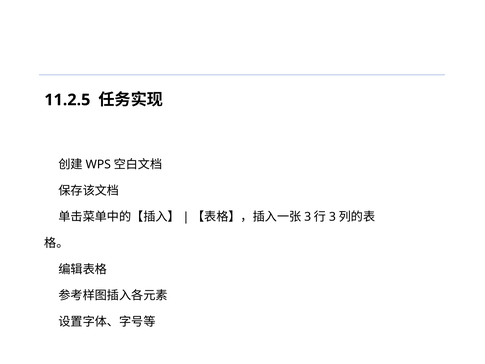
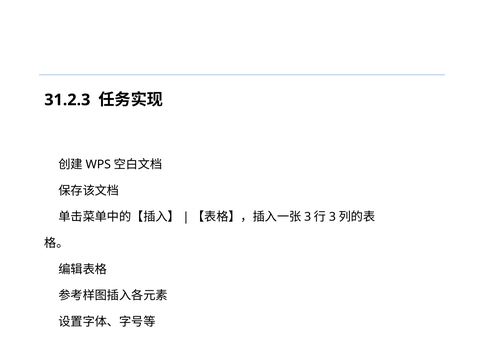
11.2.5: 11.2.5 -> 31.2.3
